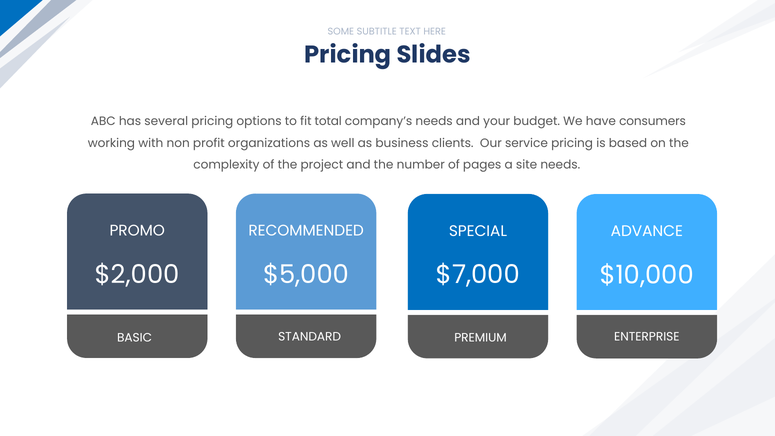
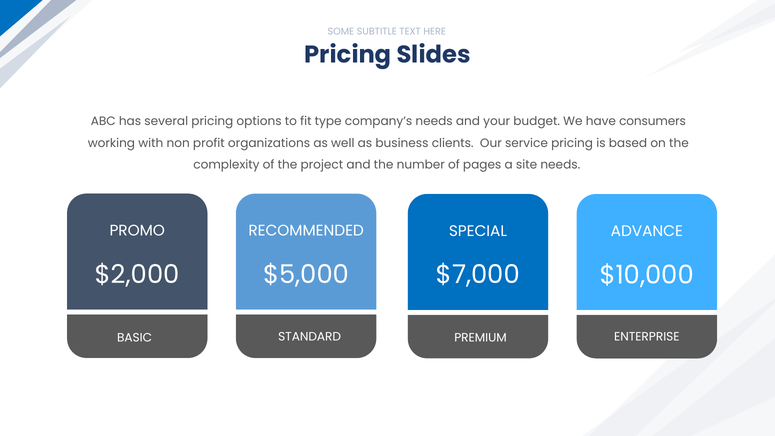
total: total -> type
